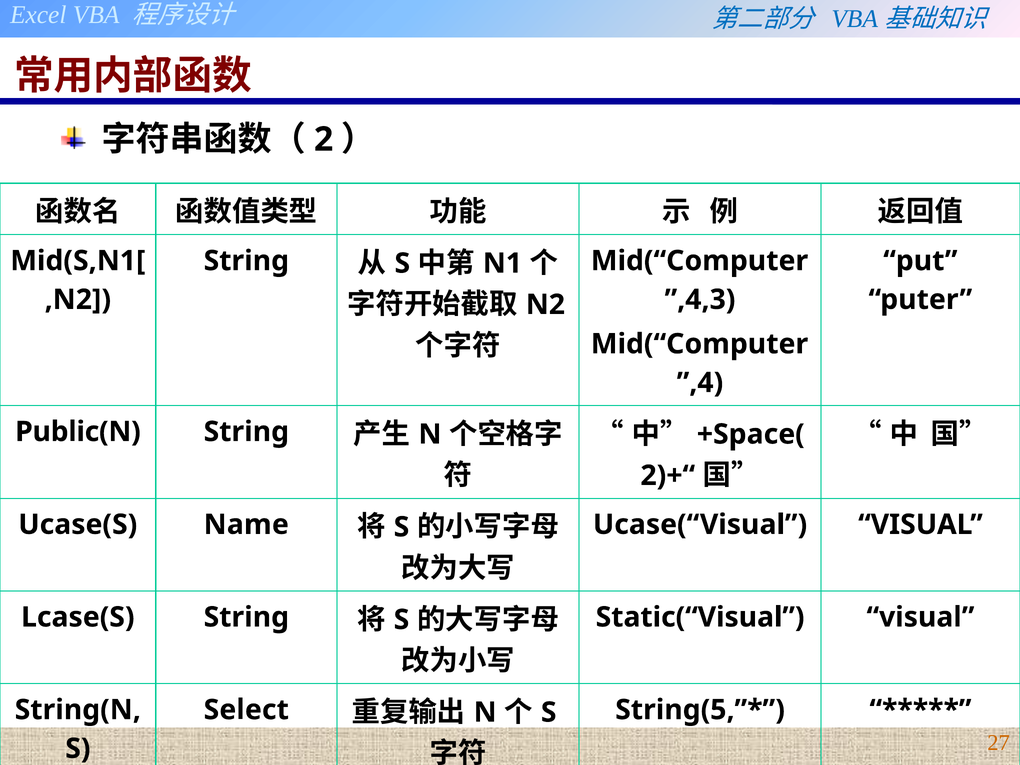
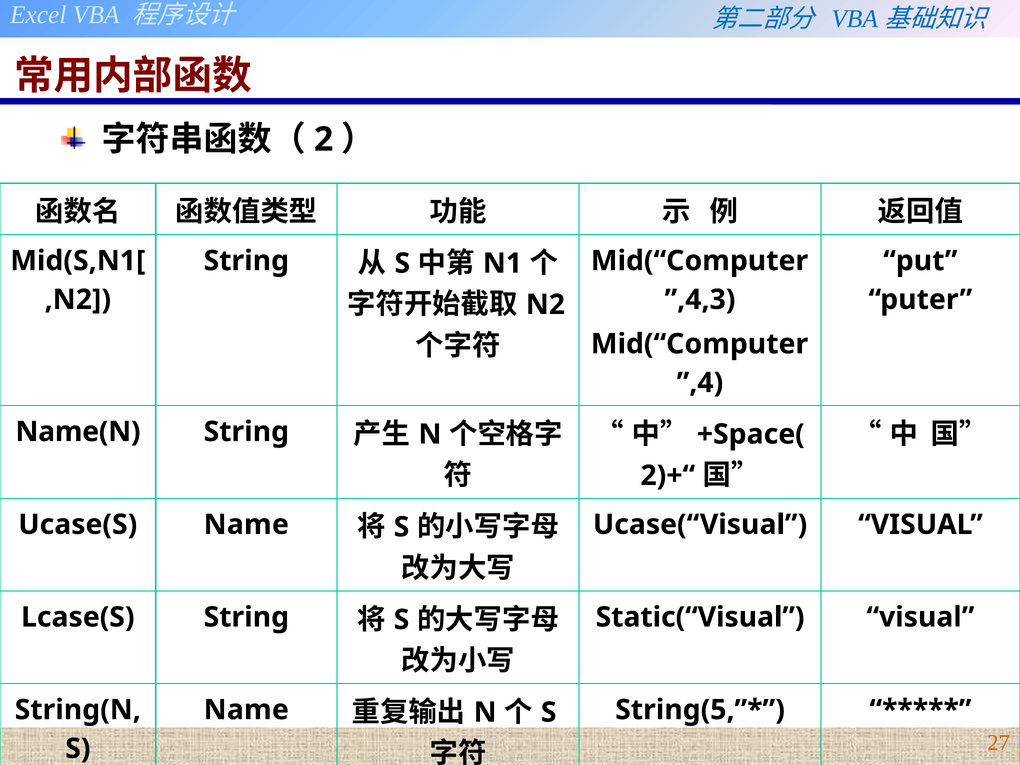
Public(N: Public(N -> Name(N
Select at (246, 710): Select -> Name
